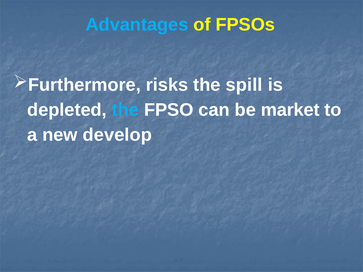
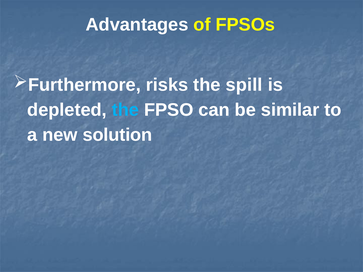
Advantages colour: light blue -> white
market: market -> similar
develop: develop -> solution
